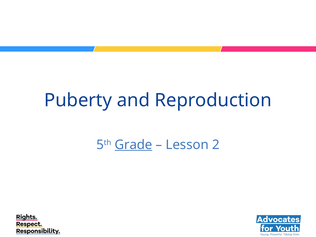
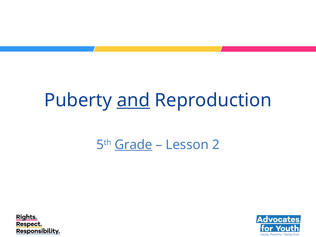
and underline: none -> present
